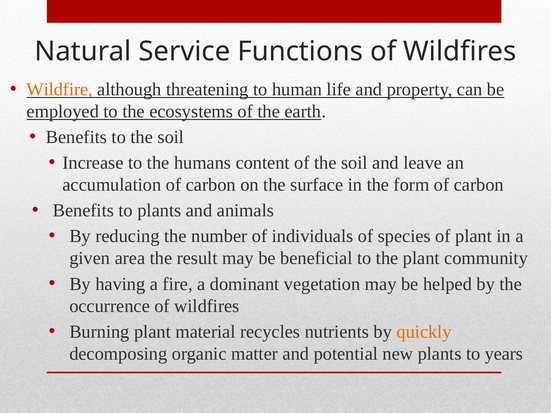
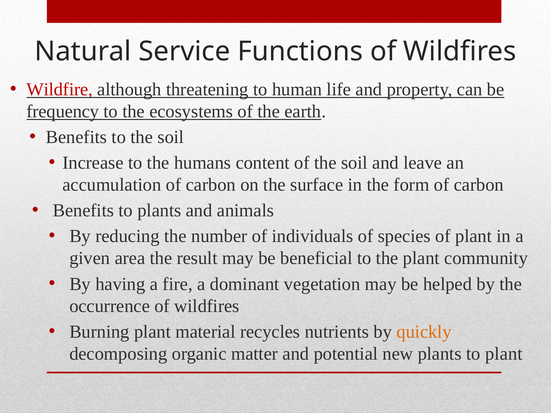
Wildfire colour: orange -> red
employed: employed -> frequency
to years: years -> plant
